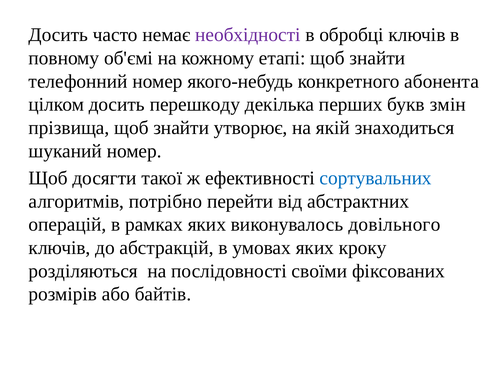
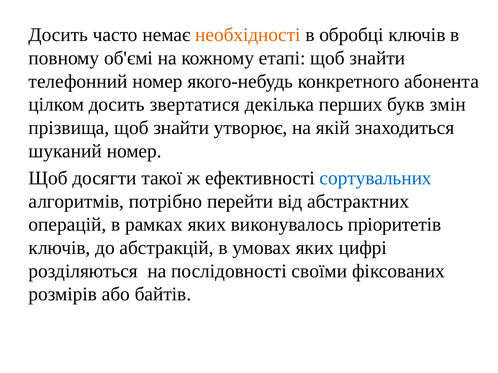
необхідності colour: purple -> orange
перешкоду: перешкоду -> звертатися
довільного: довільного -> пріоритетів
кроку: кроку -> цифрі
